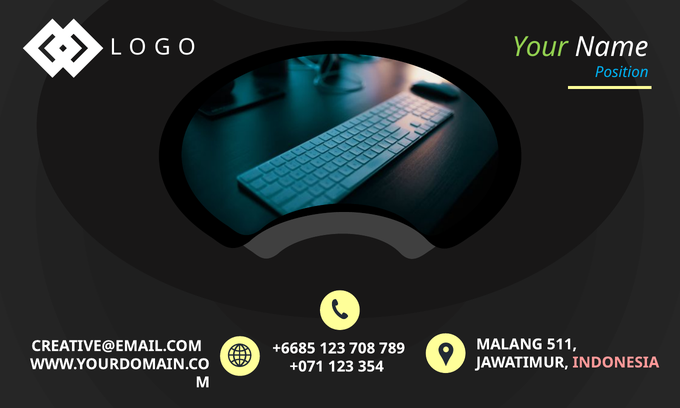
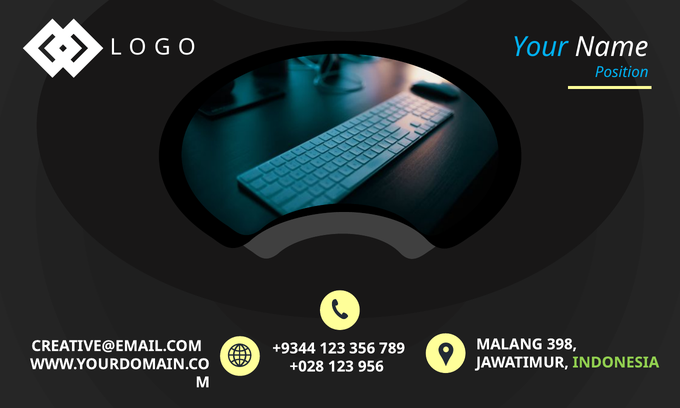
Your colour: light green -> light blue
511: 511 -> 398
+6685: +6685 -> +9344
708: 708 -> 356
INDONESIA colour: pink -> light green
+071: +071 -> +028
354: 354 -> 956
